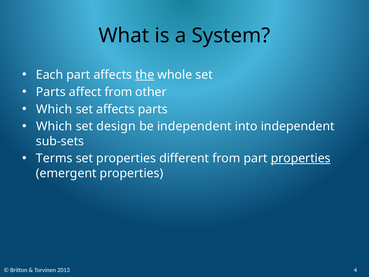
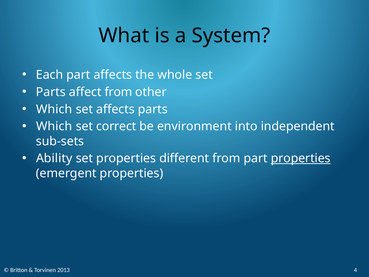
the underline: present -> none
design: design -> correct
be independent: independent -> environment
Terms: Terms -> Ability
